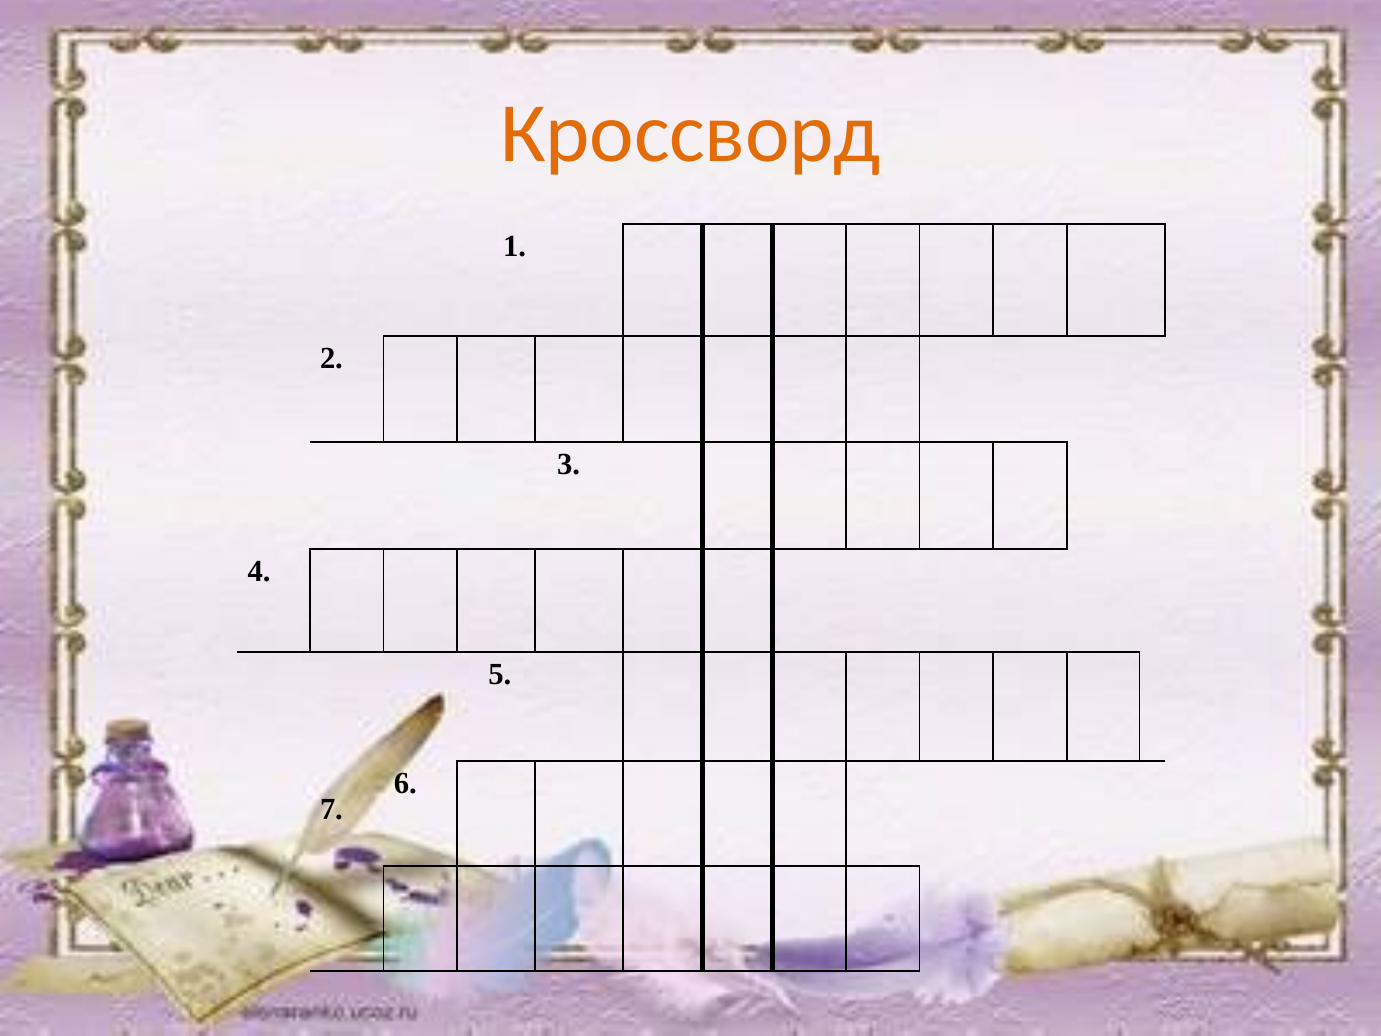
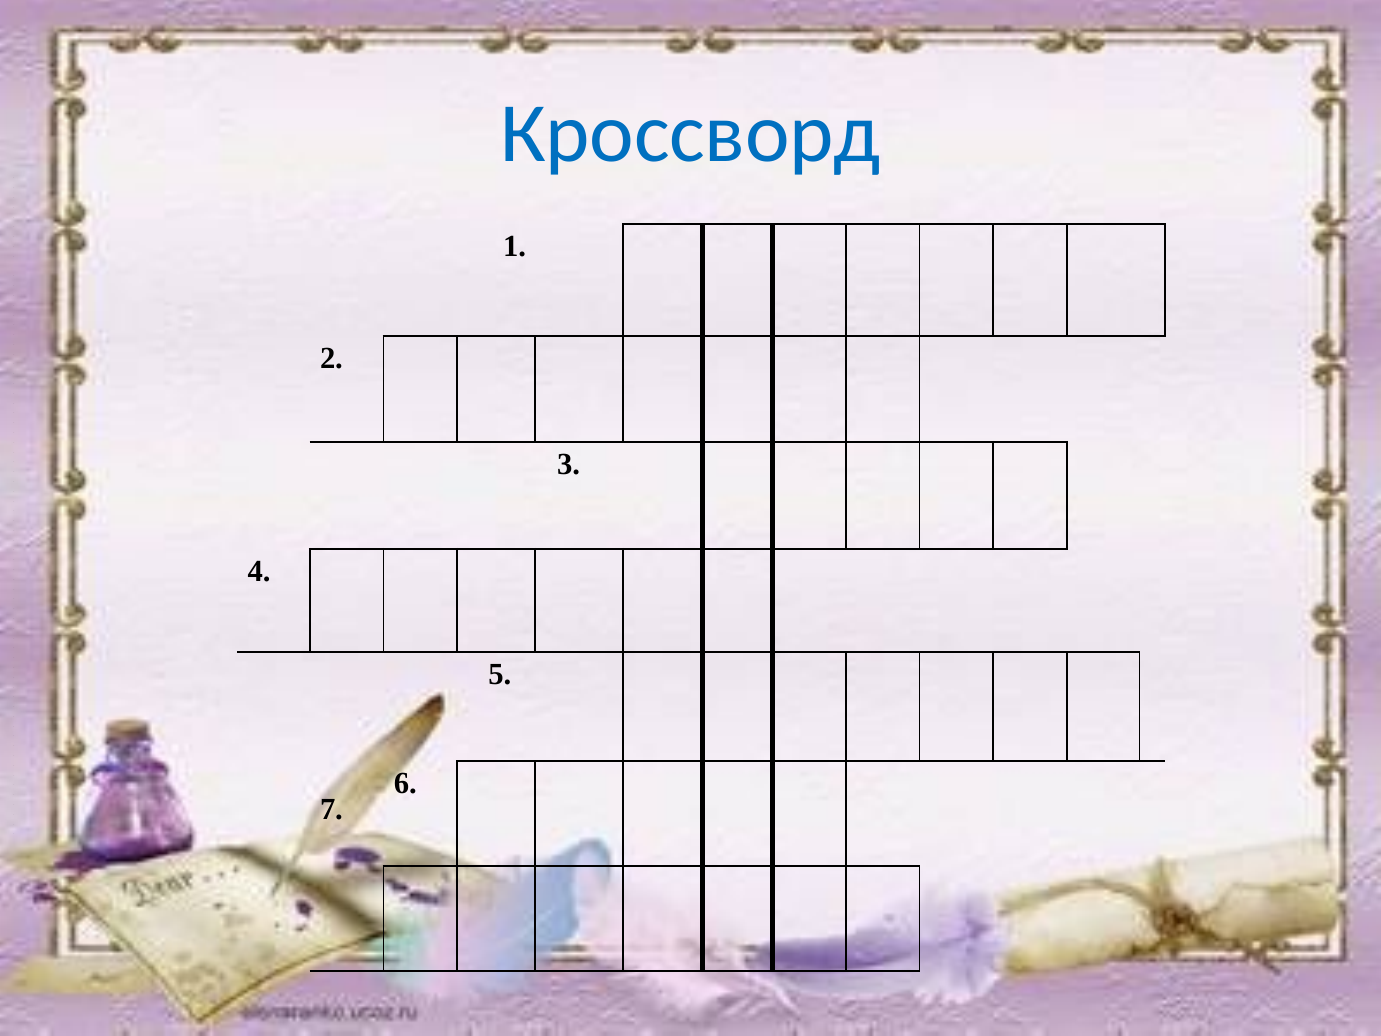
Кроссворд colour: orange -> blue
